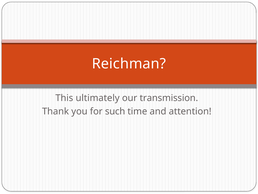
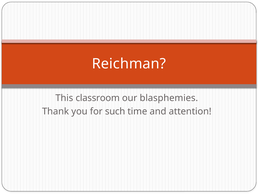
ultimately: ultimately -> classroom
transmission: transmission -> blasphemies
